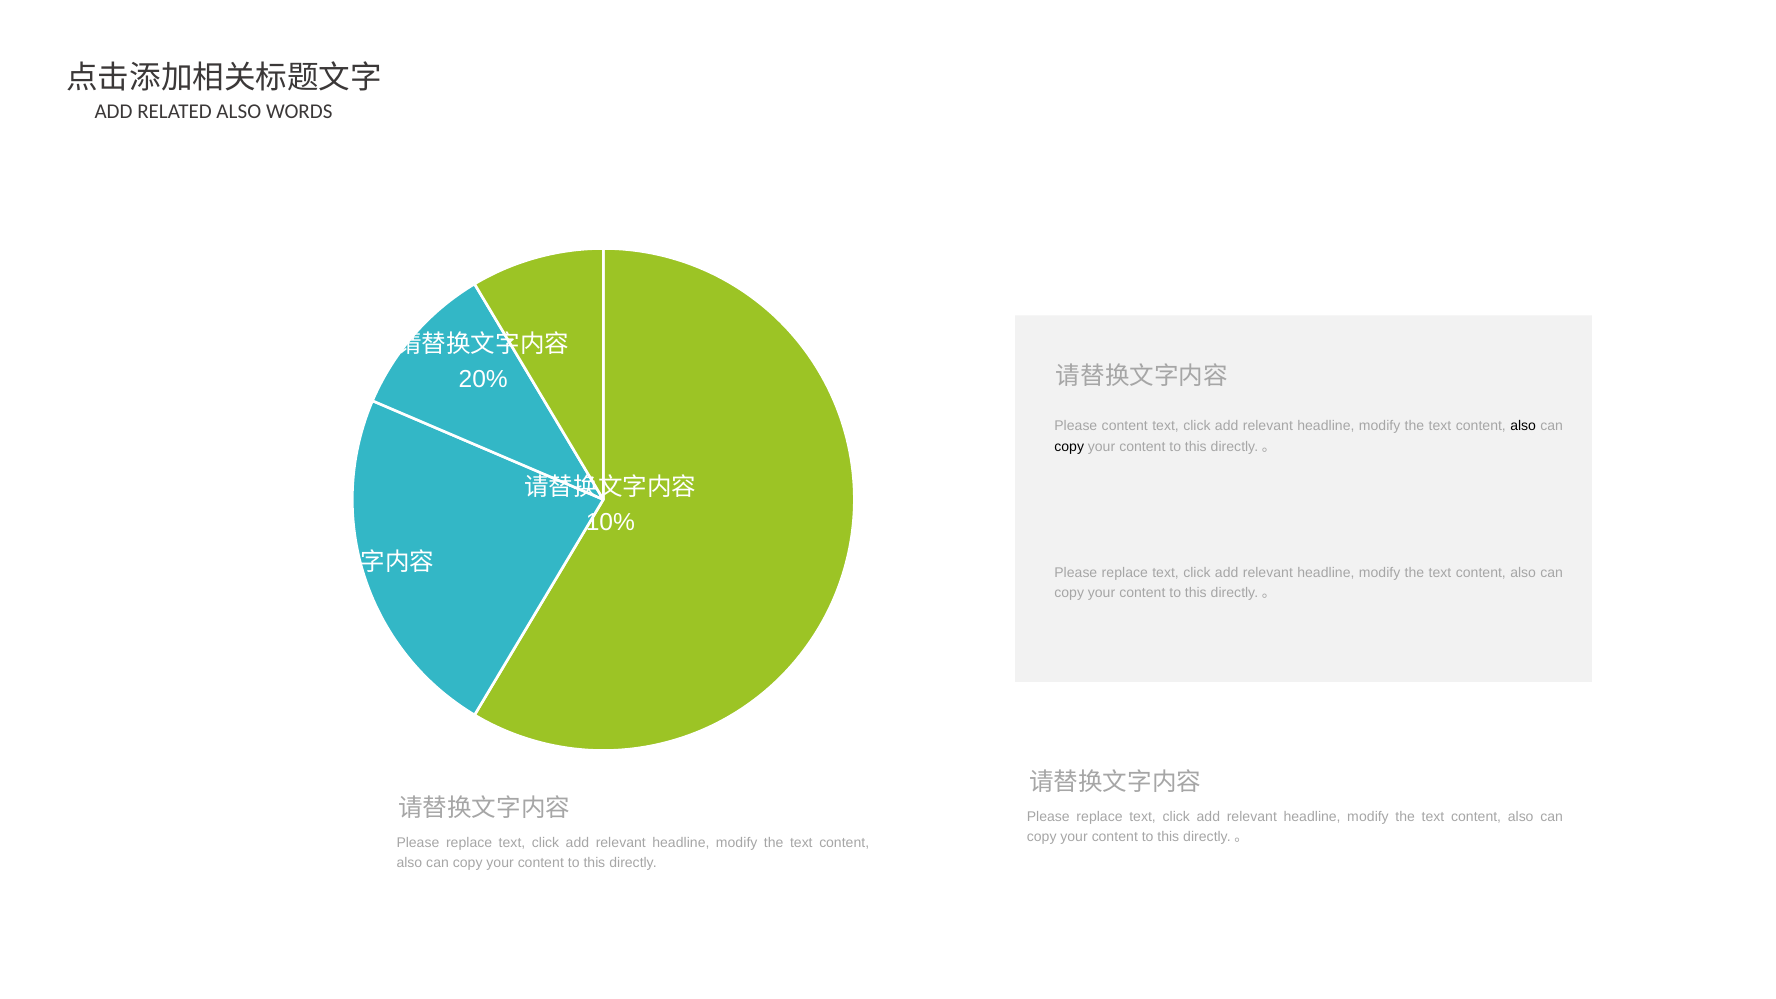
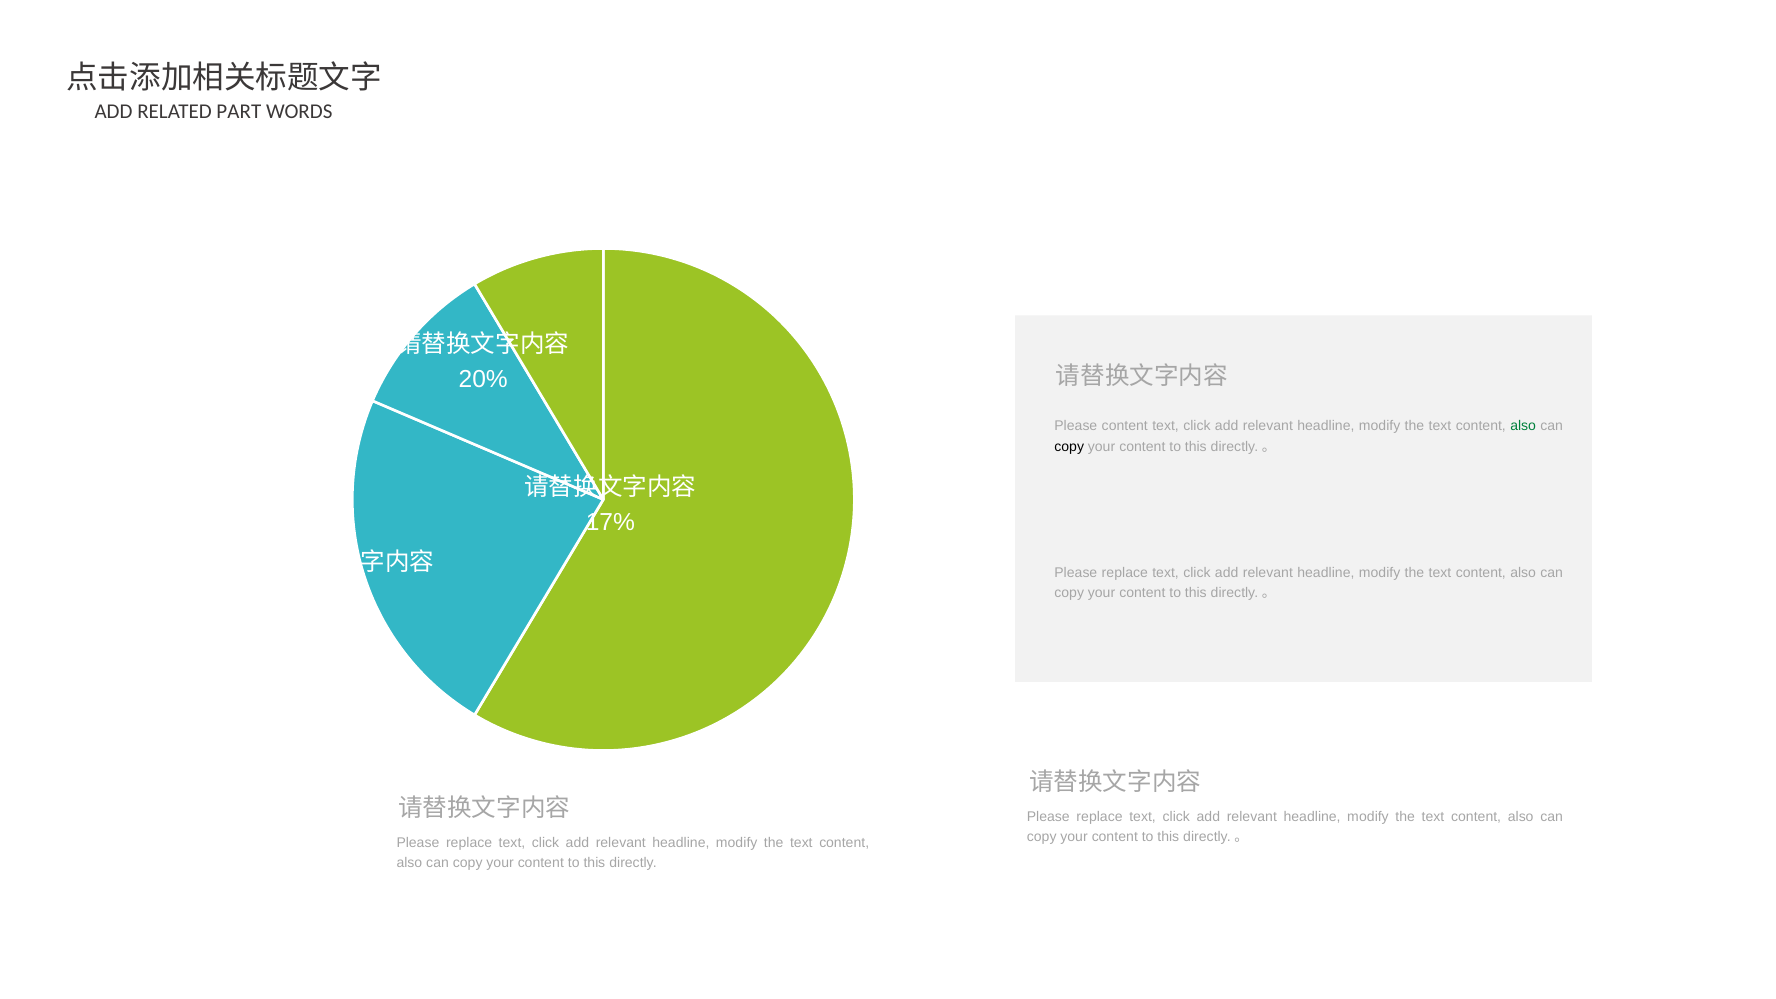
RELATED ALSO: ALSO -> PART
also at (1523, 426) colour: black -> green
10%: 10% -> 17%
